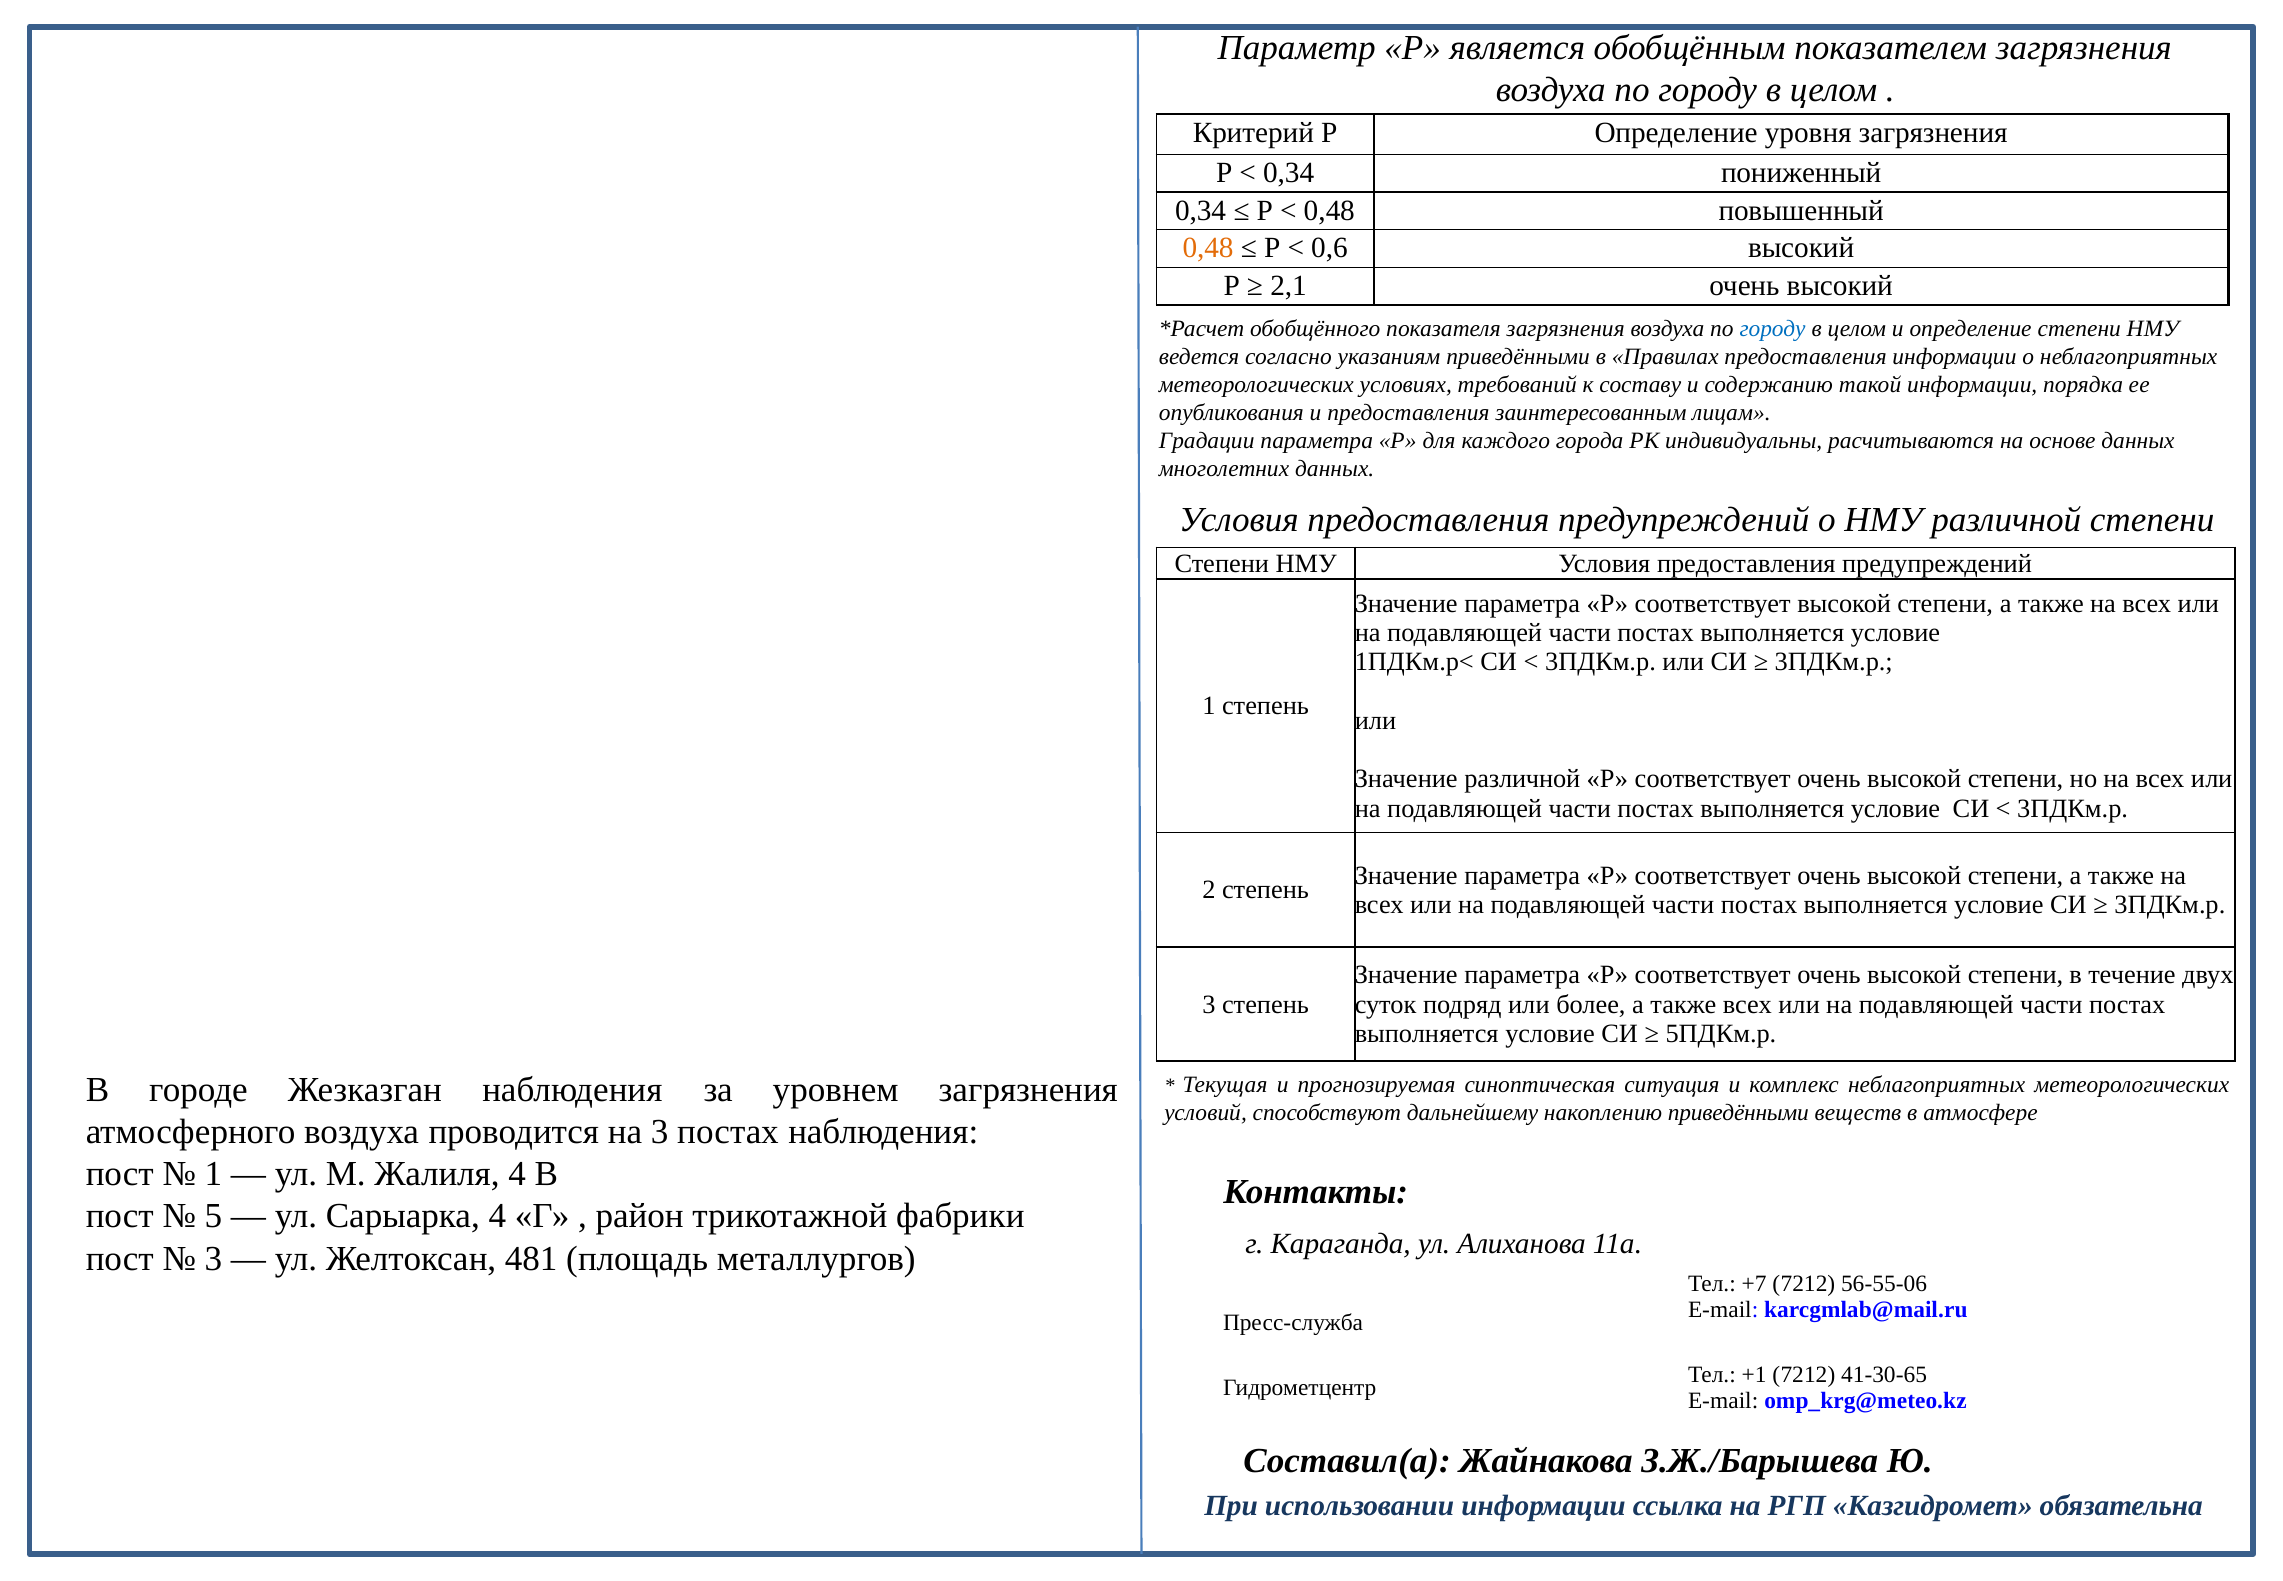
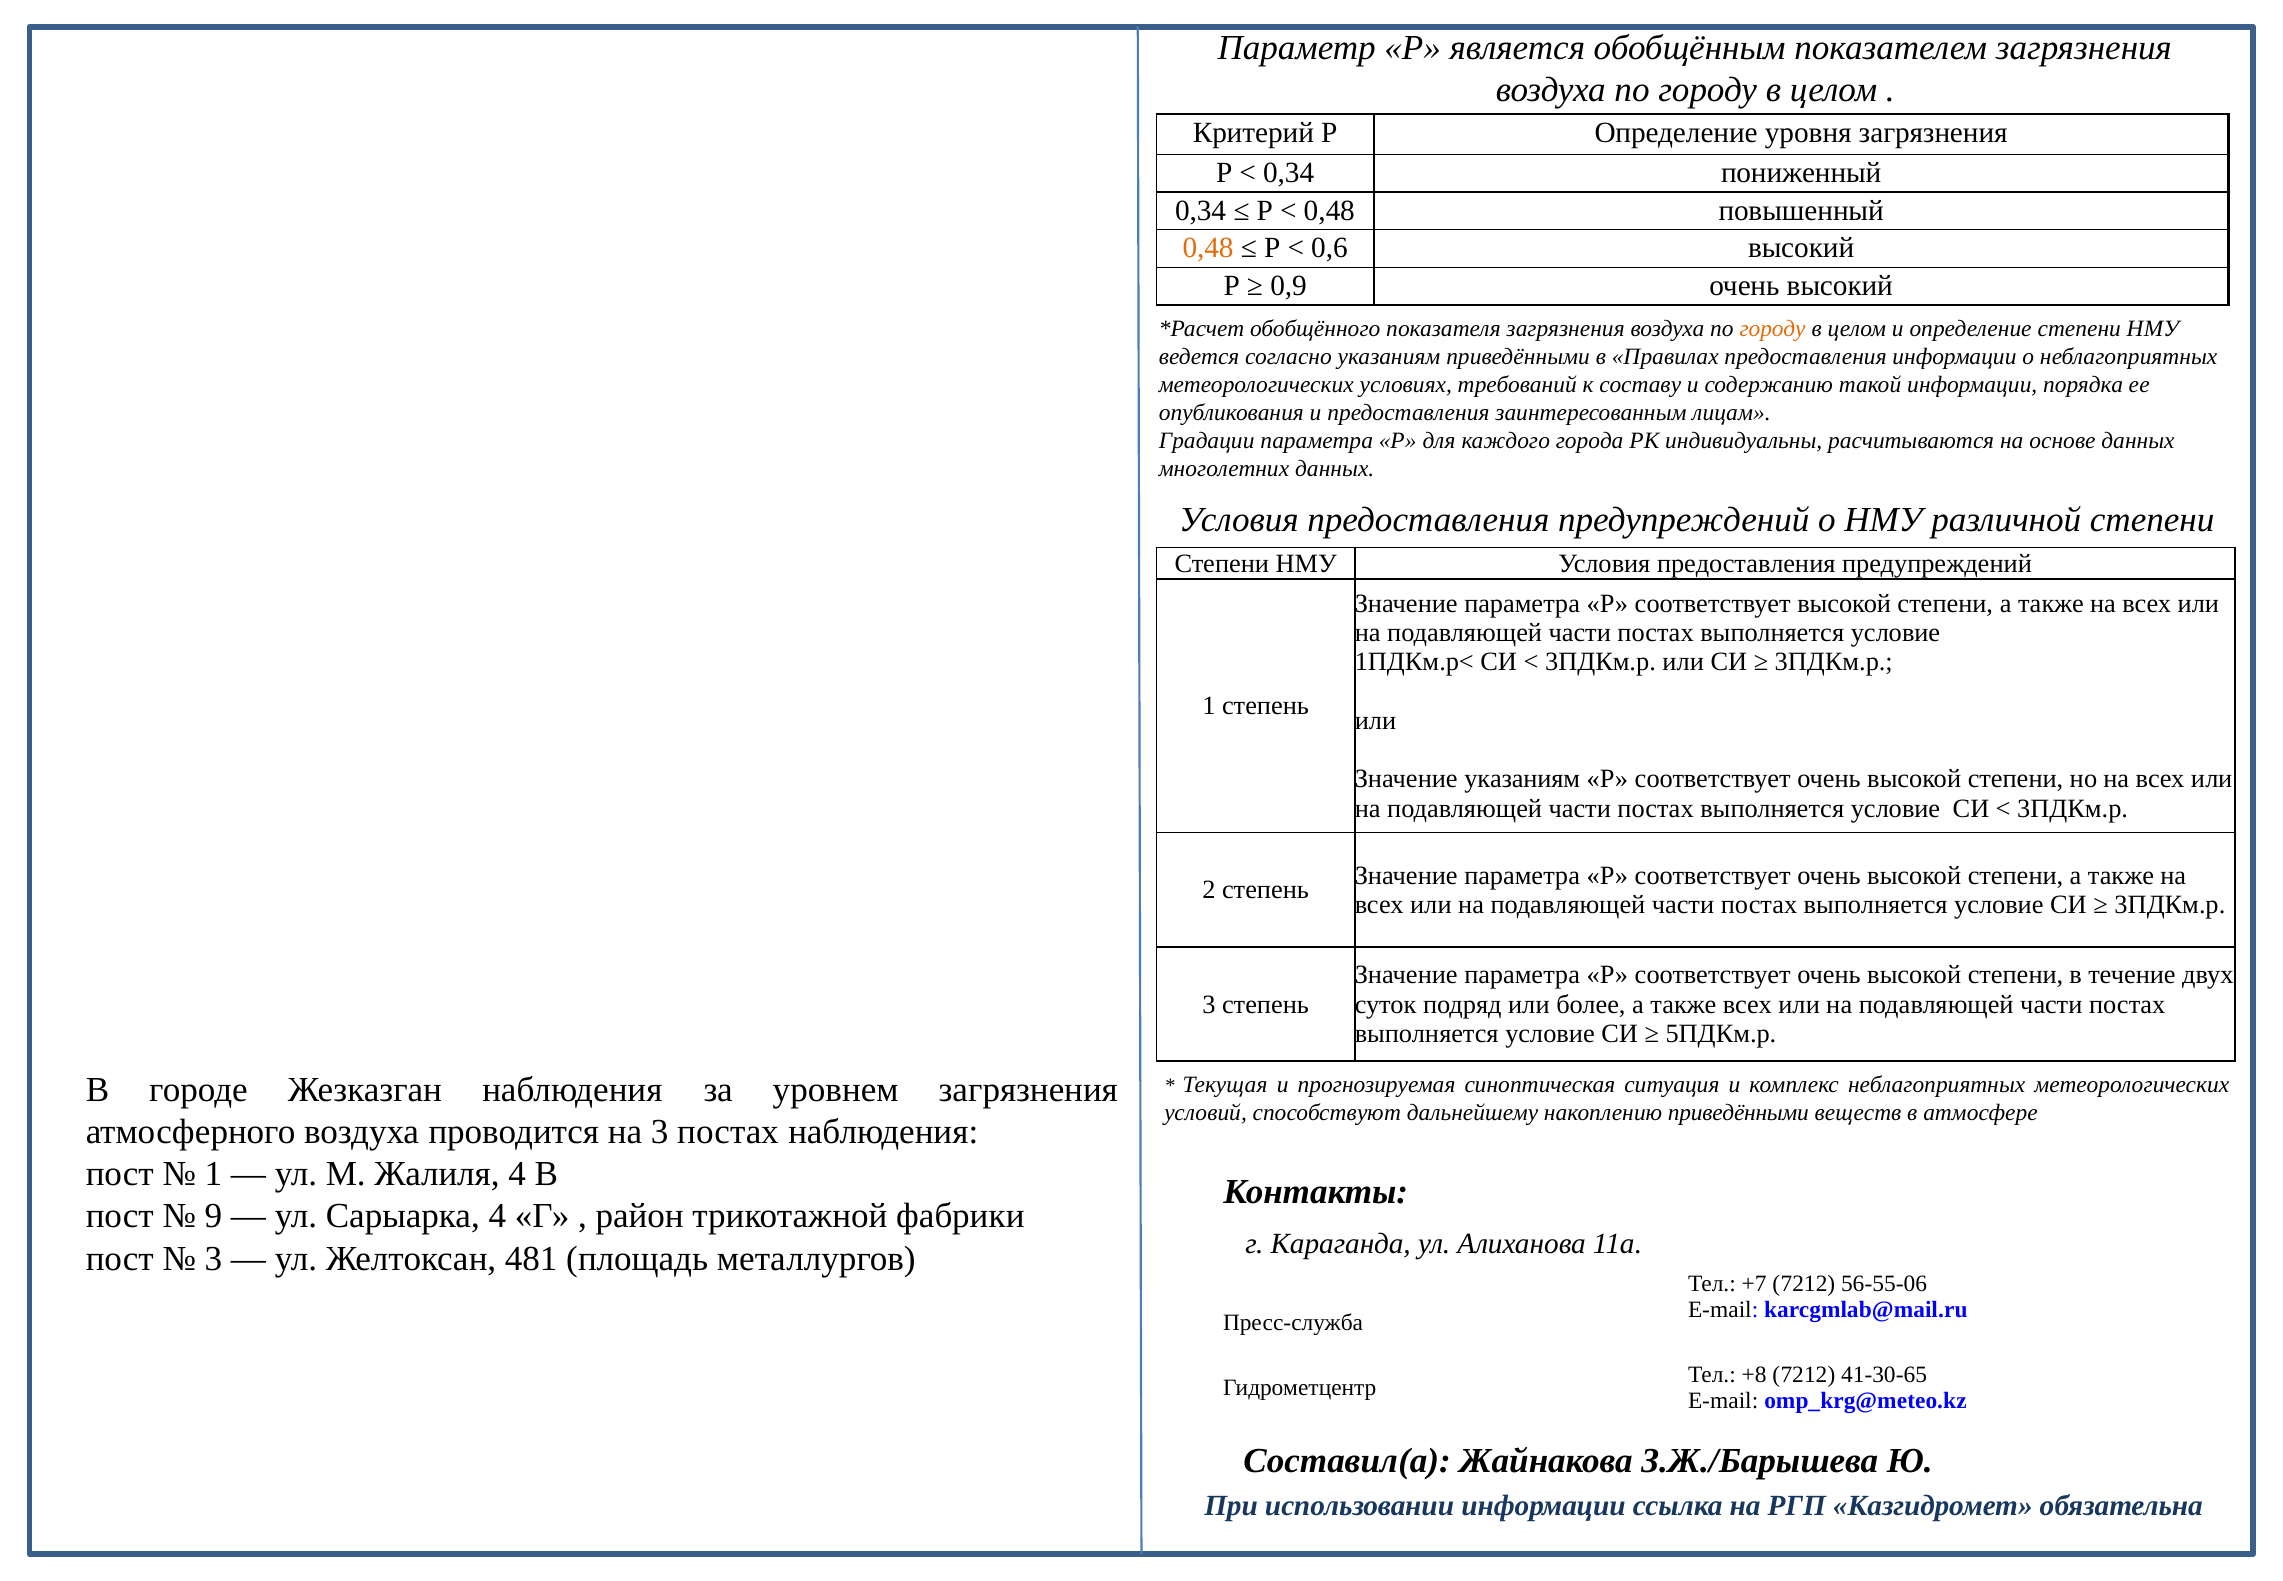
2,1: 2,1 -> 0,9
городу at (1773, 328) colour: blue -> orange
Значение различной: различной -> указаниям
5: 5 -> 9
+1: +1 -> +8
